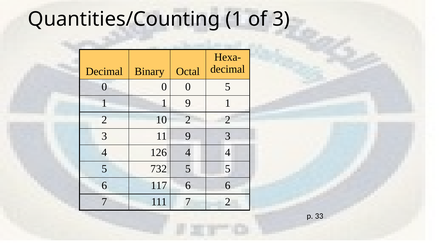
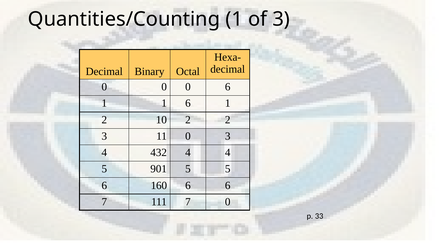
0 5: 5 -> 6
1 9: 9 -> 6
11 9: 9 -> 0
126: 126 -> 432
732: 732 -> 901
117: 117 -> 160
7 2: 2 -> 0
